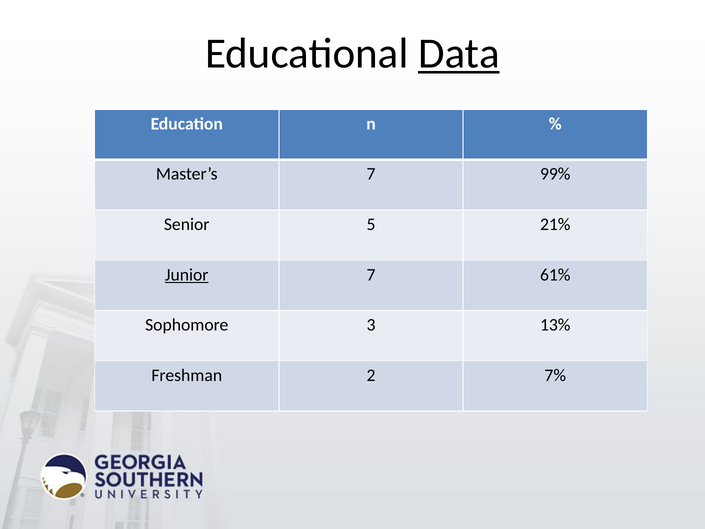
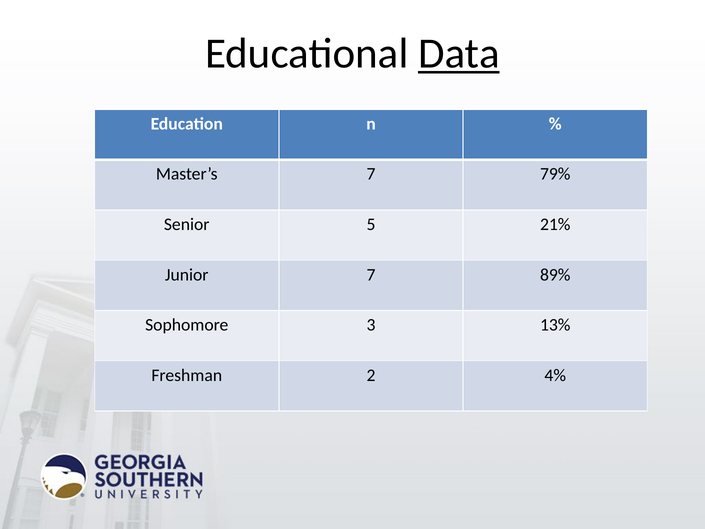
99%: 99% -> 79%
Junior underline: present -> none
61%: 61% -> 89%
7%: 7% -> 4%
